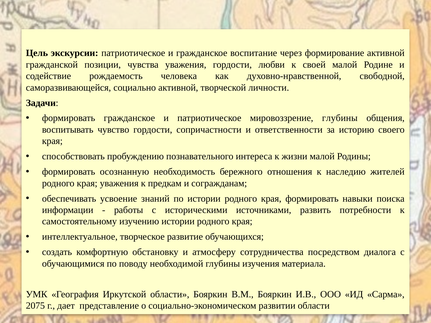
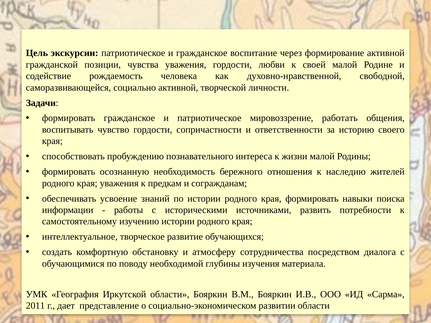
мировоззрение глубины: глубины -> работать
2075: 2075 -> 2011
